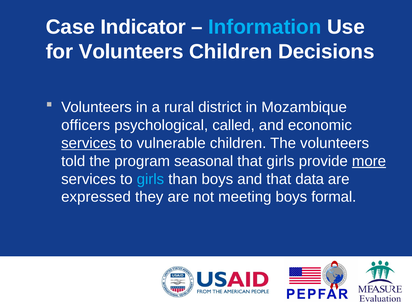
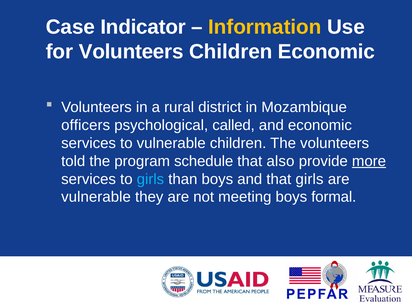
Information colour: light blue -> yellow
Children Decisions: Decisions -> Economic
services at (89, 143) underline: present -> none
seasonal: seasonal -> schedule
that girls: girls -> also
that data: data -> girls
expressed at (96, 197): expressed -> vulnerable
